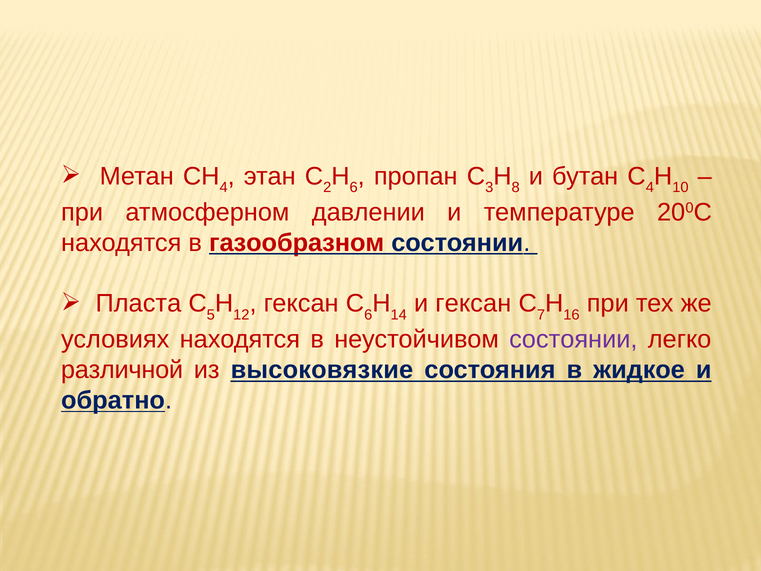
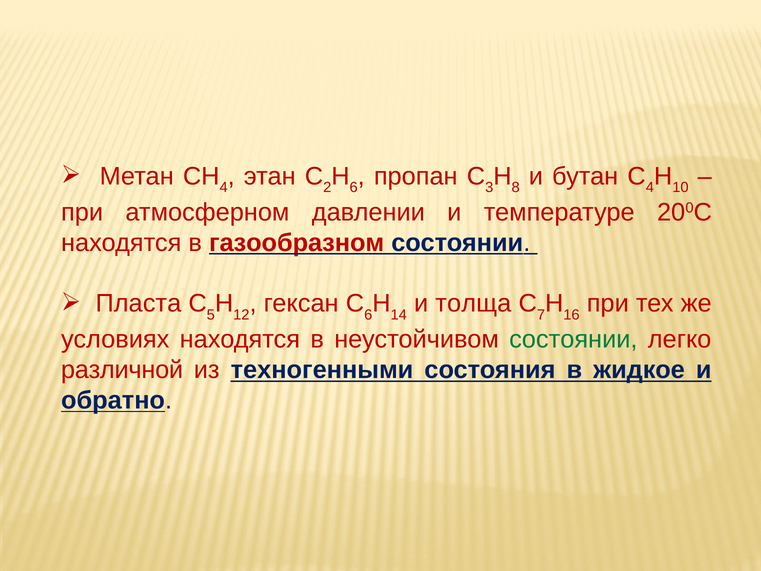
и гексан: гексан -> толща
состоянии at (573, 339) colour: purple -> green
высоковязкие: высоковязкие -> техногенными
